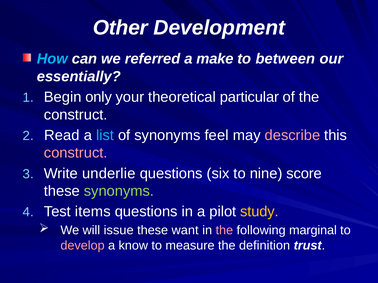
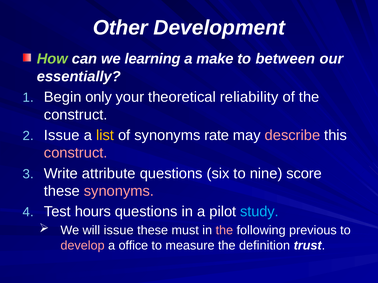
How colour: light blue -> light green
referred: referred -> learning
particular: particular -> reliability
Read at (62, 135): Read -> Issue
list colour: light blue -> yellow
feel: feel -> rate
underlie: underlie -> attribute
synonyms at (119, 191) colour: light green -> pink
items: items -> hours
study colour: yellow -> light blue
want: want -> must
marginal: marginal -> previous
know: know -> office
